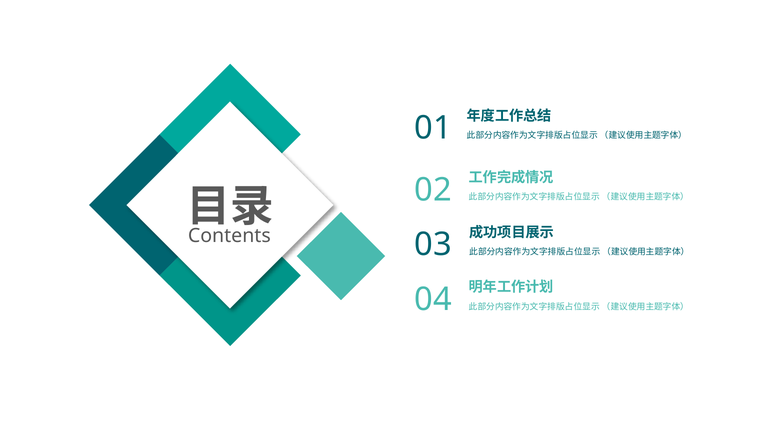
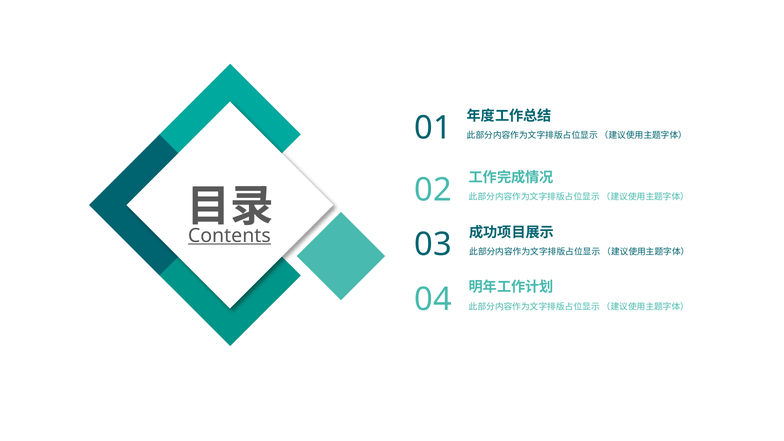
Contents underline: none -> present
